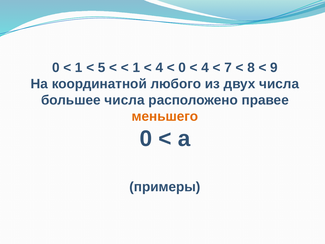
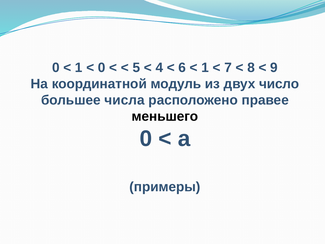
5 at (102, 68): 5 -> 0
1 at (136, 68): 1 -> 5
0 at (182, 68): 0 -> 6
4 at (205, 68): 4 -> 1
любого: любого -> модуль
двух числа: числа -> число
меньшего colour: orange -> black
